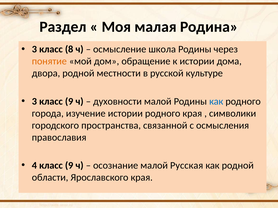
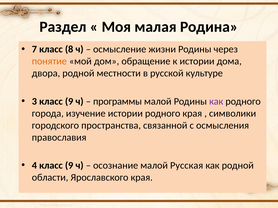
3 at (34, 49): 3 -> 7
школа: школа -> жизни
духовности: духовности -> программы
как at (216, 102) colour: blue -> purple
